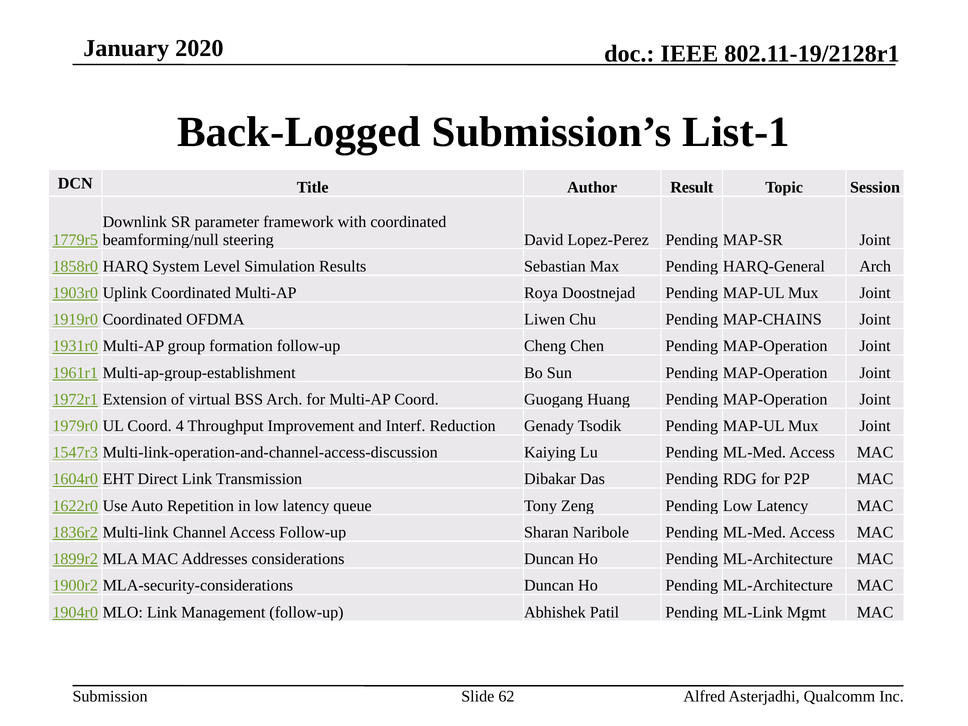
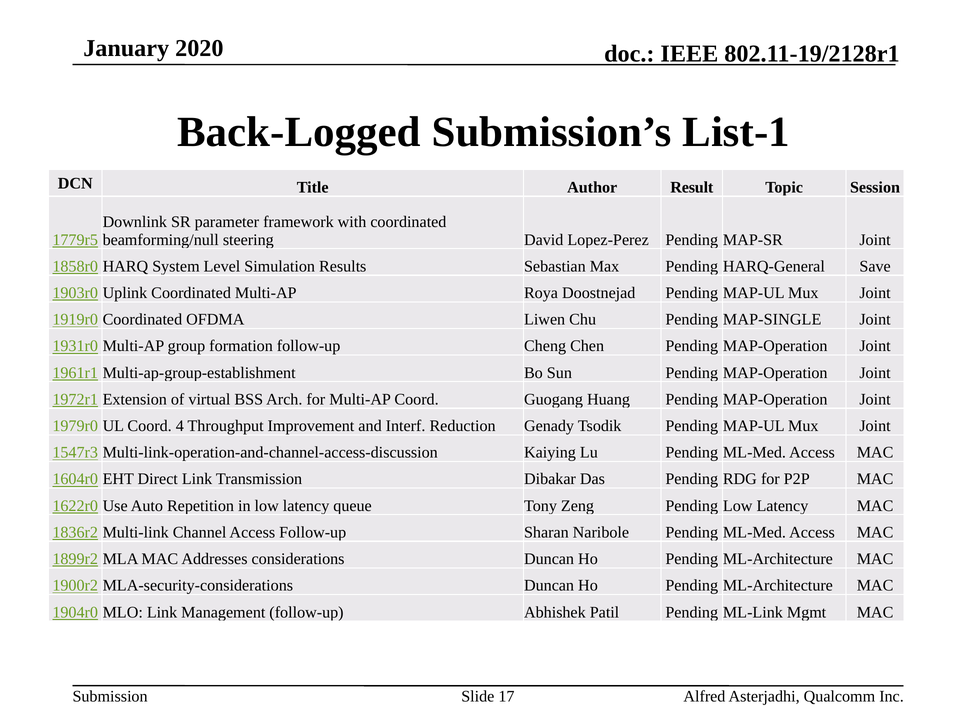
HARQ-General Arch: Arch -> Save
MAP-CHAINS: MAP-CHAINS -> MAP-SINGLE
62: 62 -> 17
